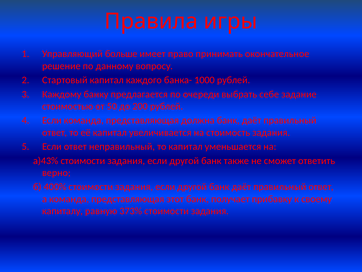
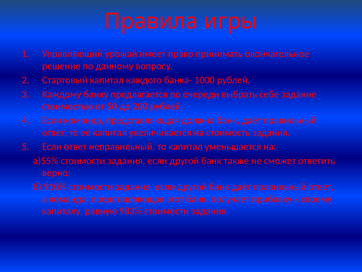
больше: больше -> урожай
а)43%: а)43% -> а)55%
400%: 400% -> 910%
373%: 373% -> 983%
